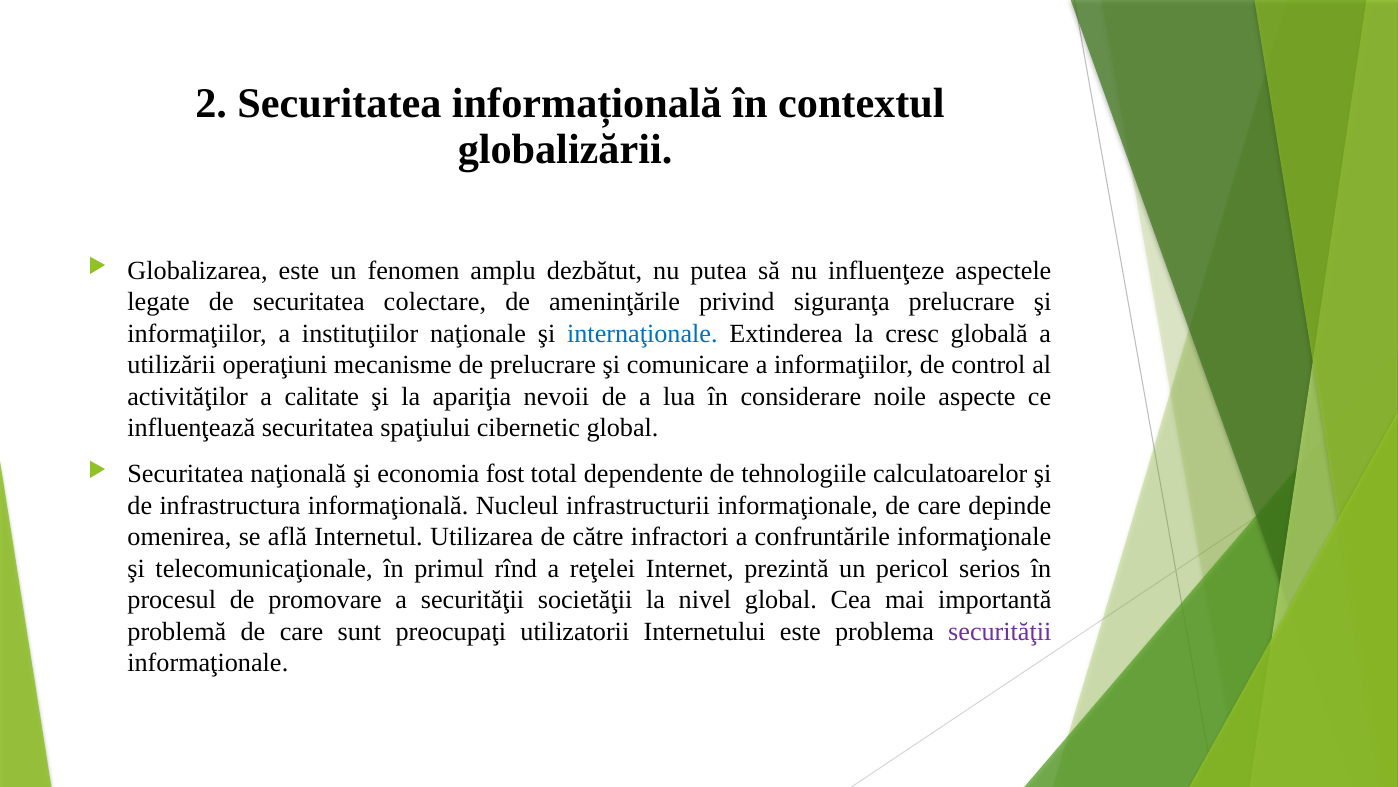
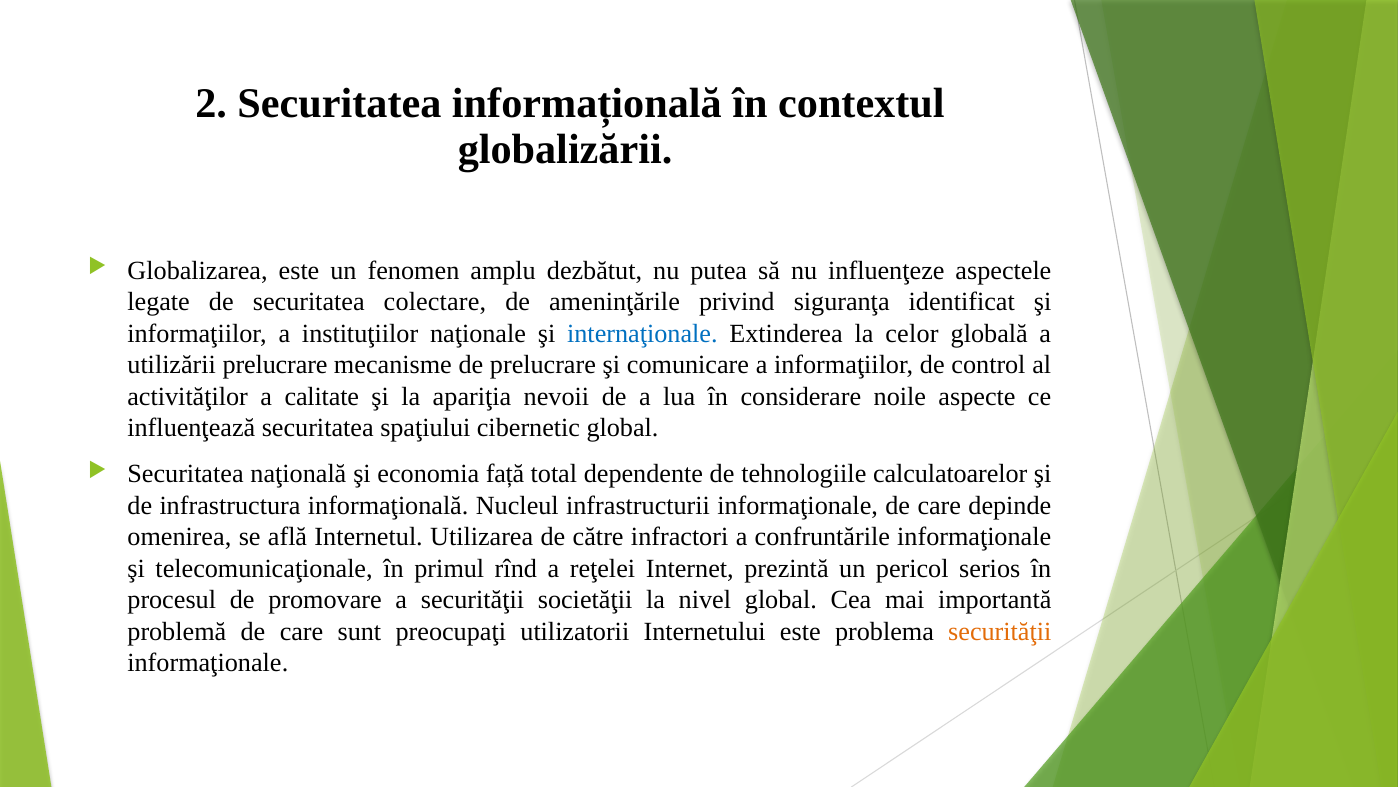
siguranţa prelucrare: prelucrare -> identificat
cresc: cresc -> celor
utilizării operaţiuni: operaţiuni -> prelucrare
fost: fost -> față
securităţii at (1000, 631) colour: purple -> orange
